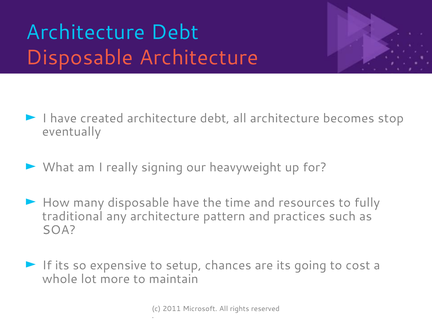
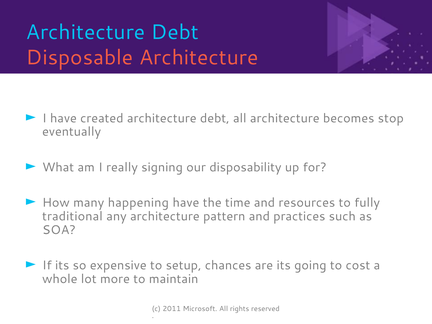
heavyweight: heavyweight -> disposability
many disposable: disposable -> happening
